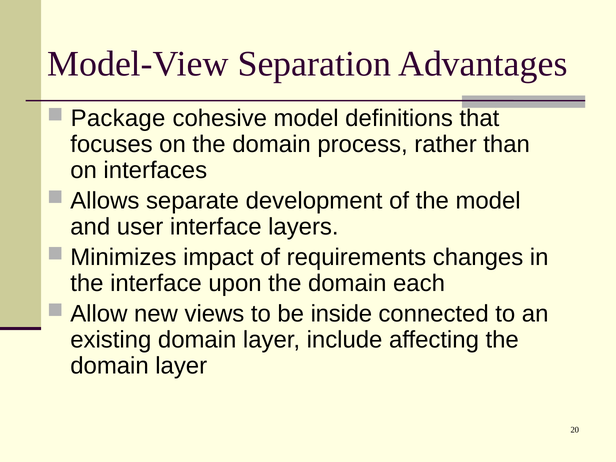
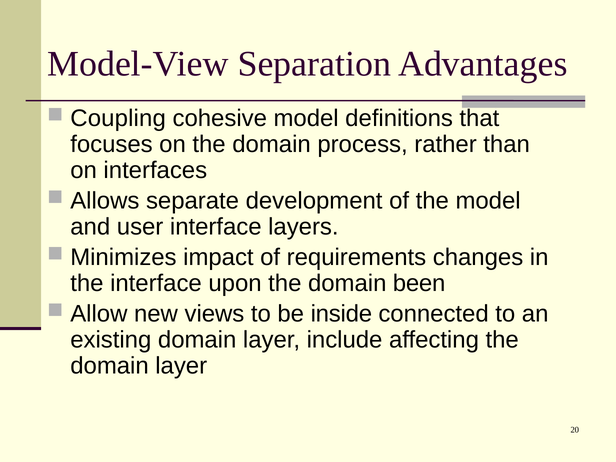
Package: Package -> Coupling
each: each -> been
